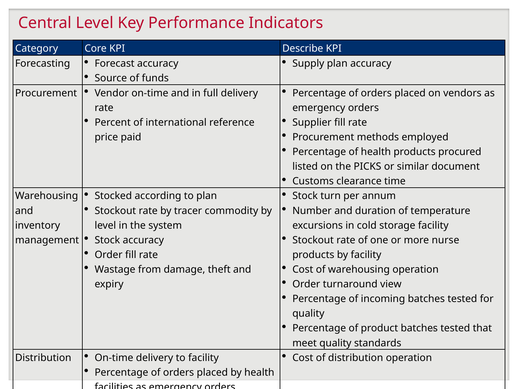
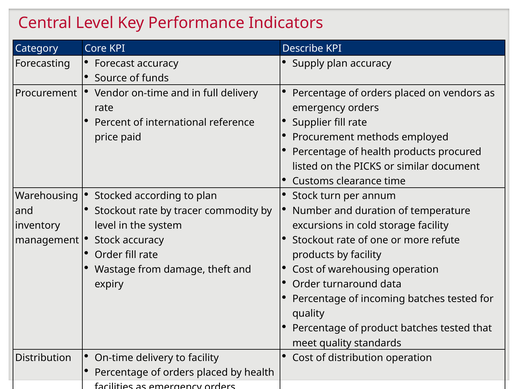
nurse: nurse -> refute
turnaround view: view -> data
